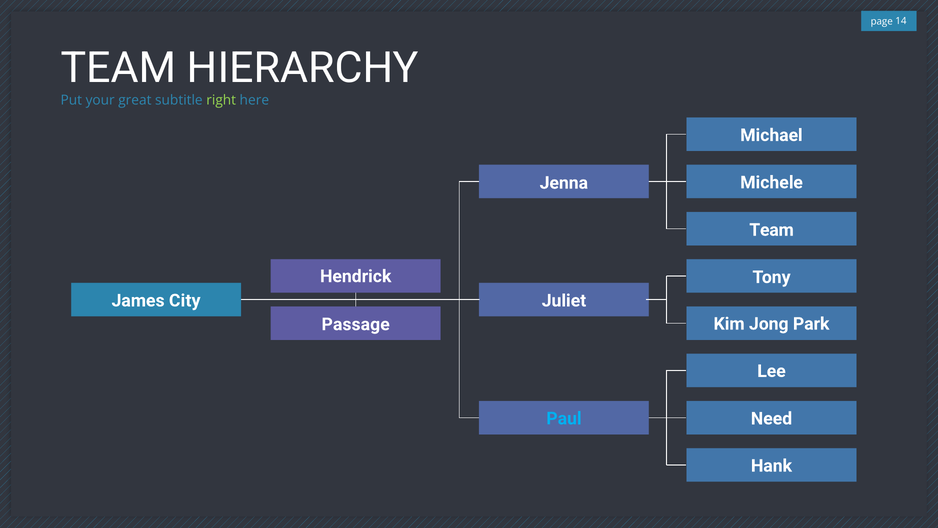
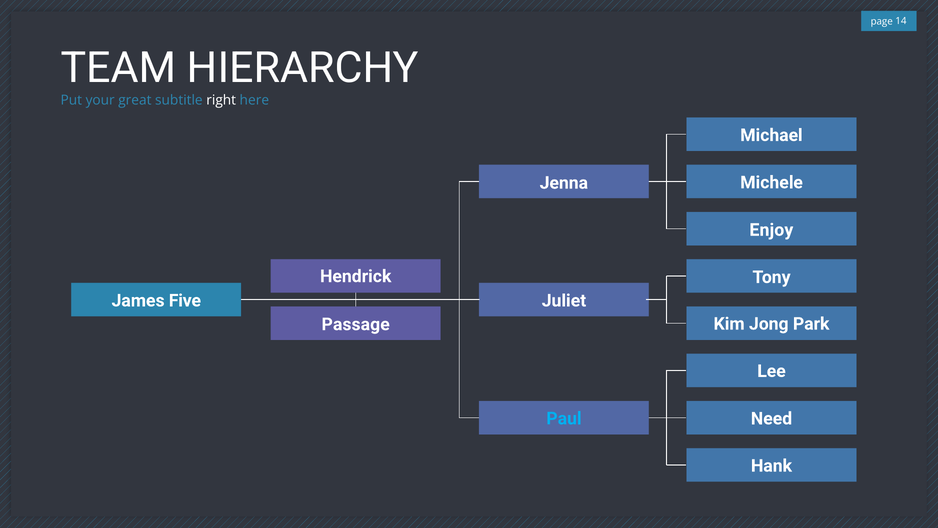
right colour: light green -> white
Team at (772, 230): Team -> Enjoy
City: City -> Five
